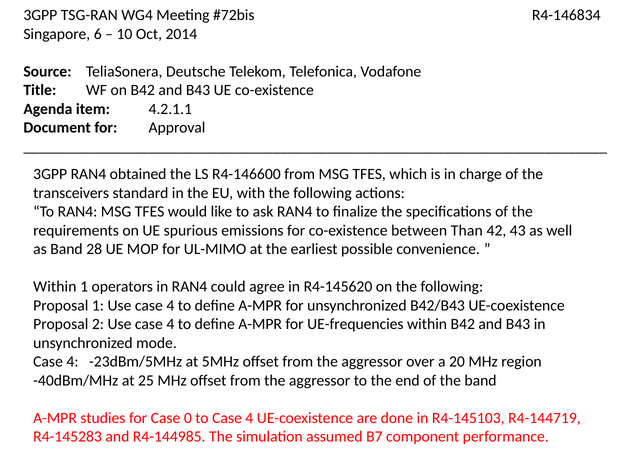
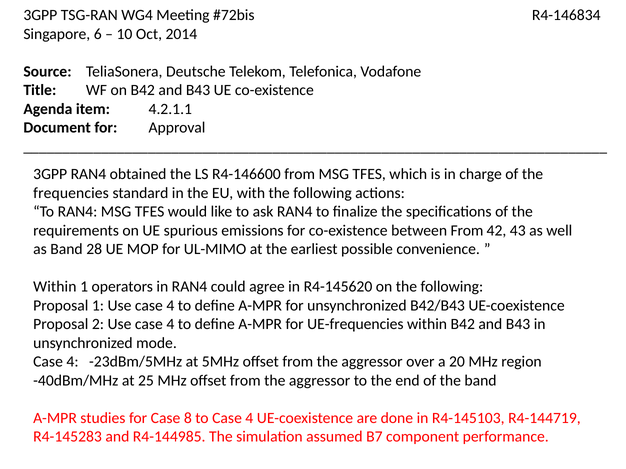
transceivers: transceivers -> frequencies
between Than: Than -> From
0: 0 -> 8
